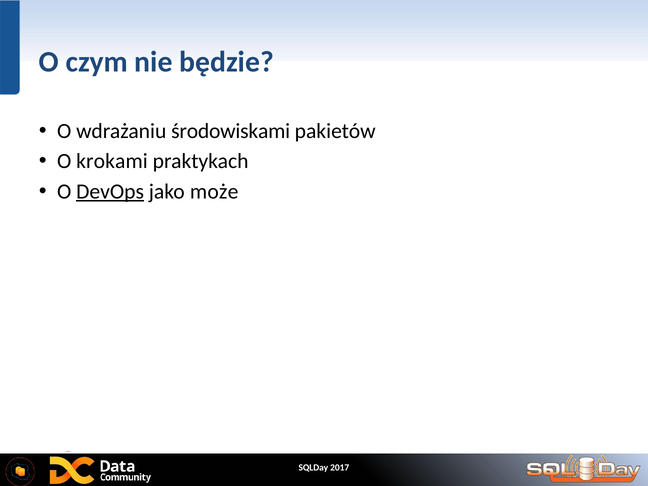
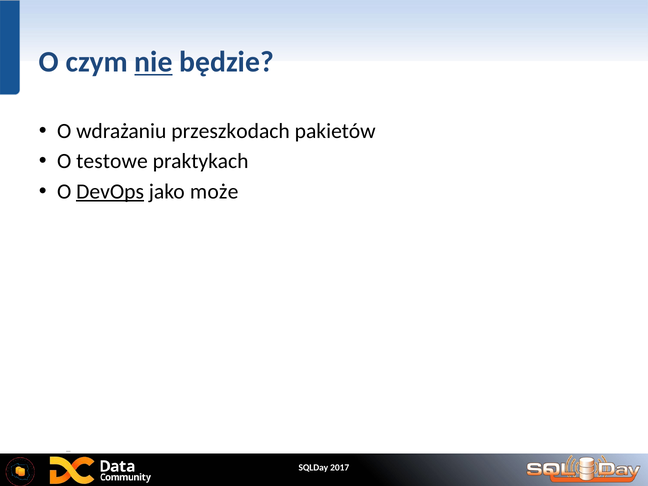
nie underline: none -> present
środowiskami: środowiskami -> przeszkodach
krokami: krokami -> testowe
